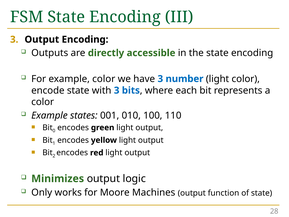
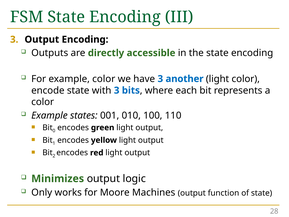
number: number -> another
